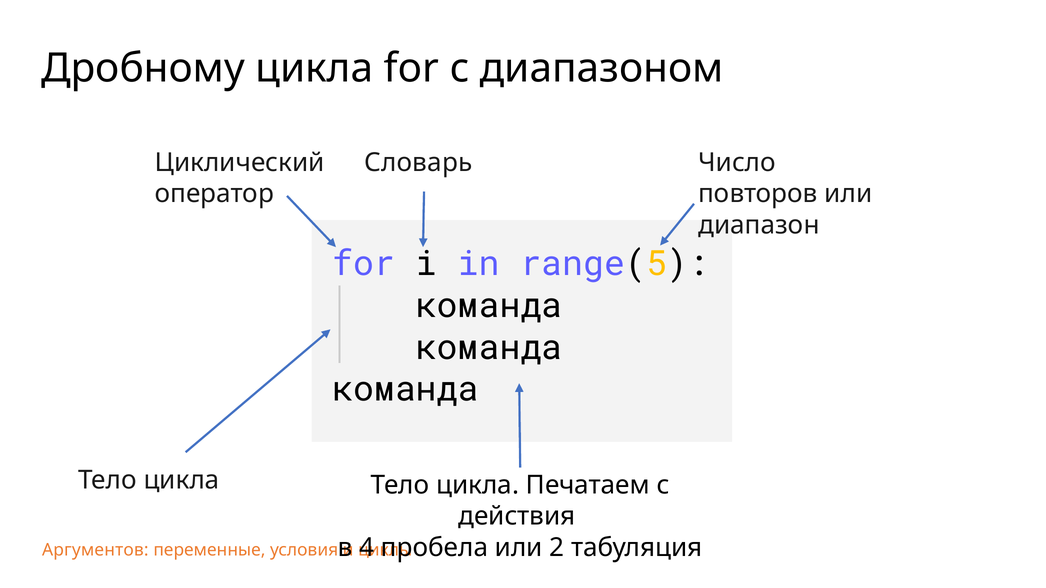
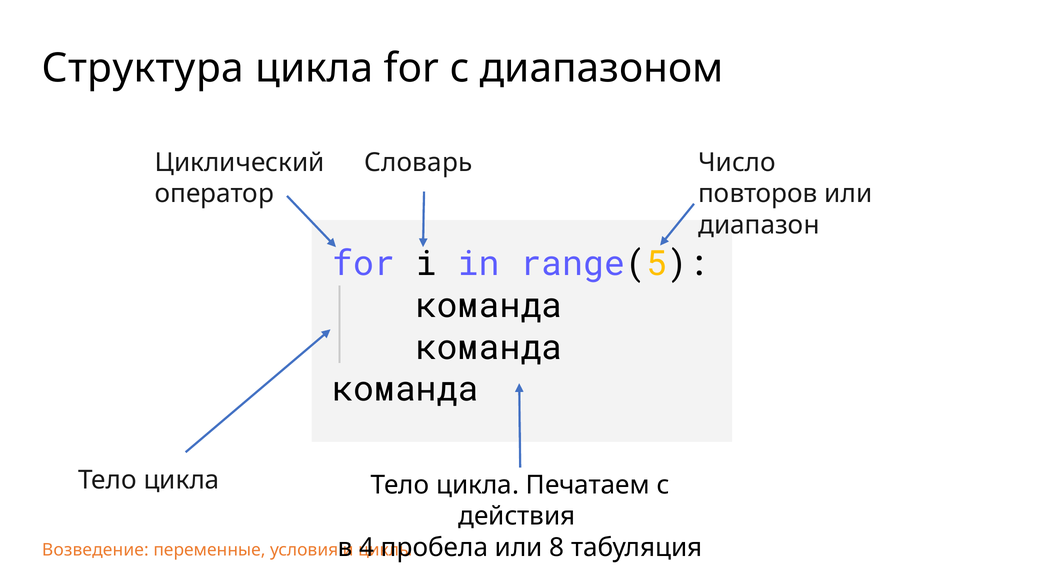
Дробному: Дробному -> Структура
2: 2 -> 8
Аргументов: Аргументов -> Возведение
